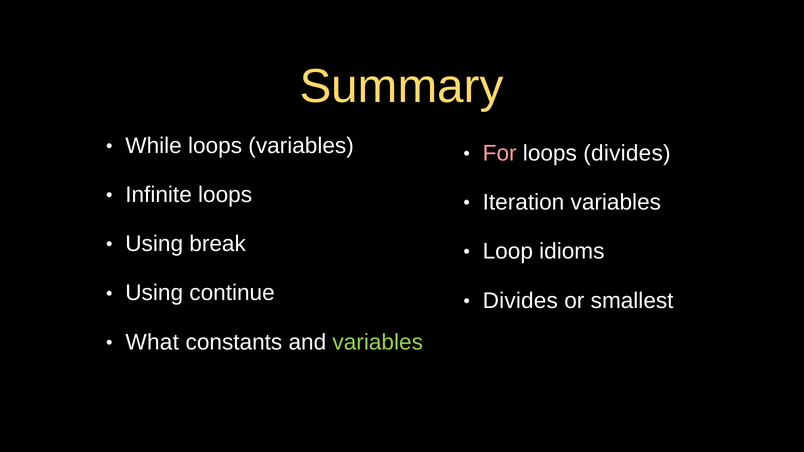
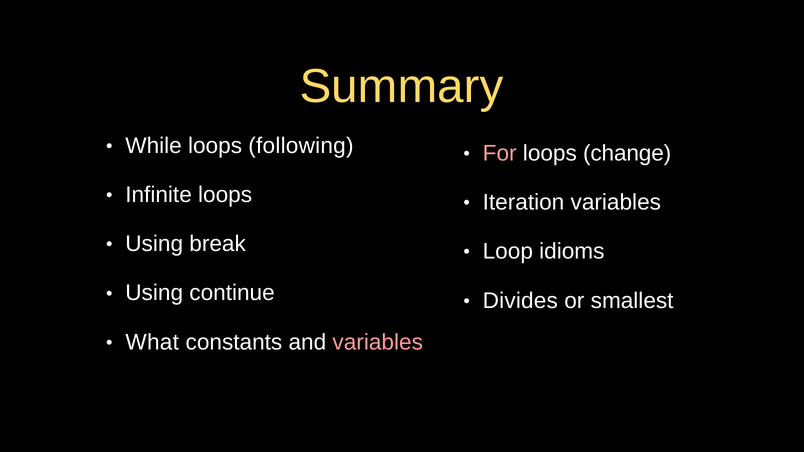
loops variables: variables -> following
loops divides: divides -> change
variables at (378, 342) colour: light green -> pink
